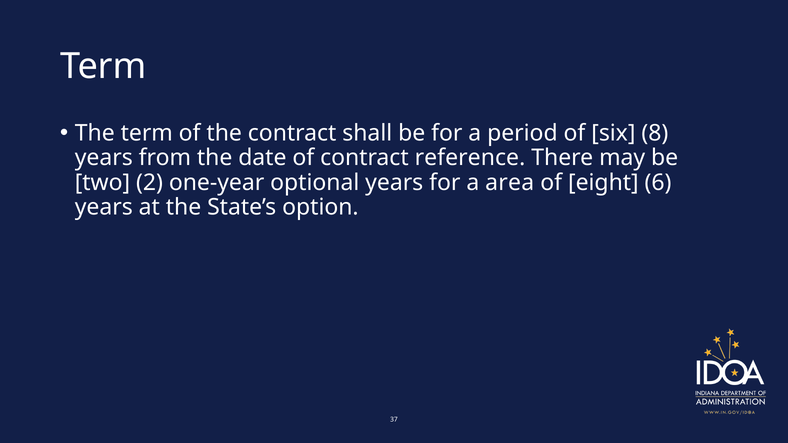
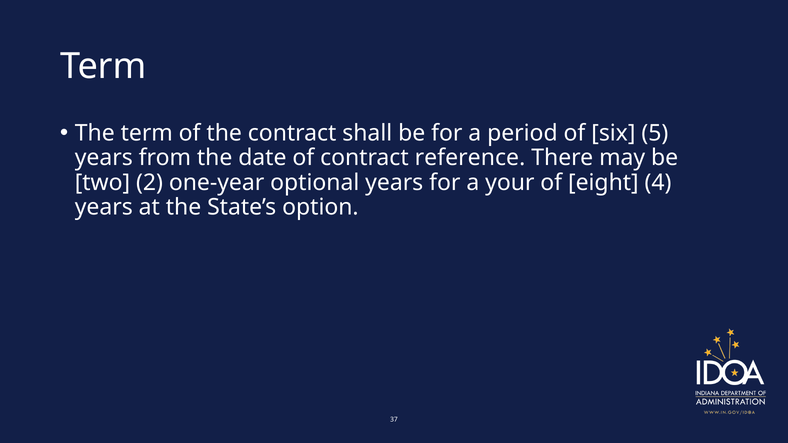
8: 8 -> 5
area: area -> your
6: 6 -> 4
